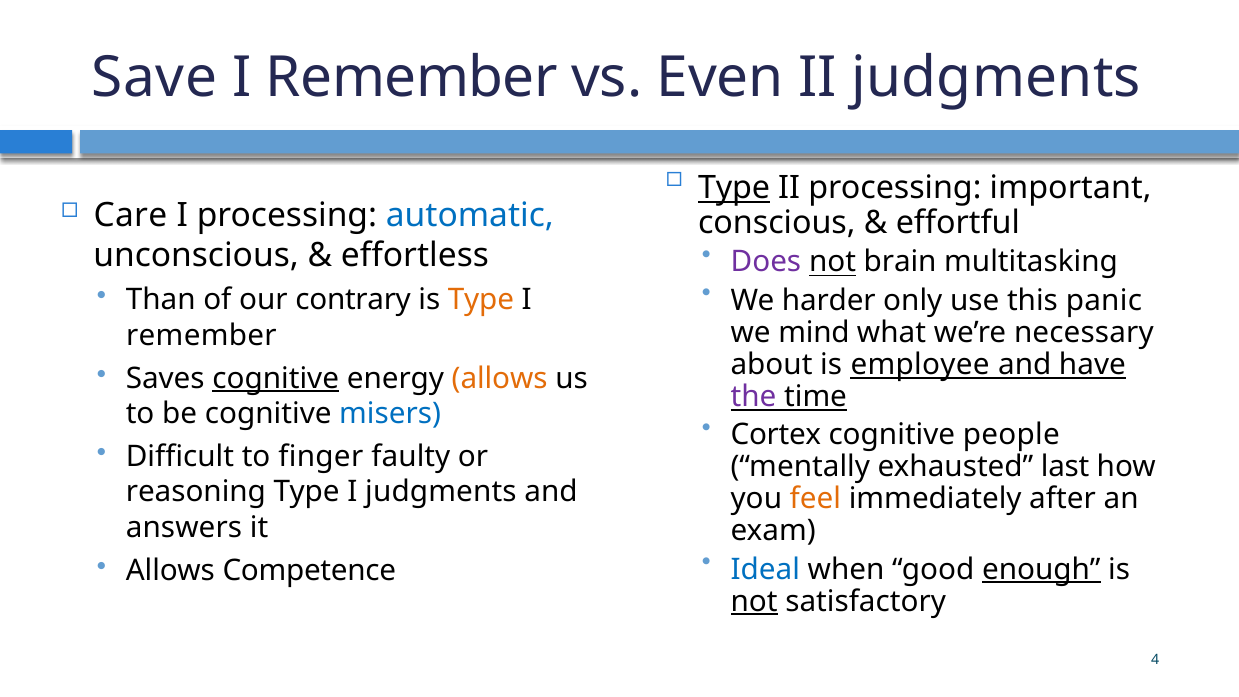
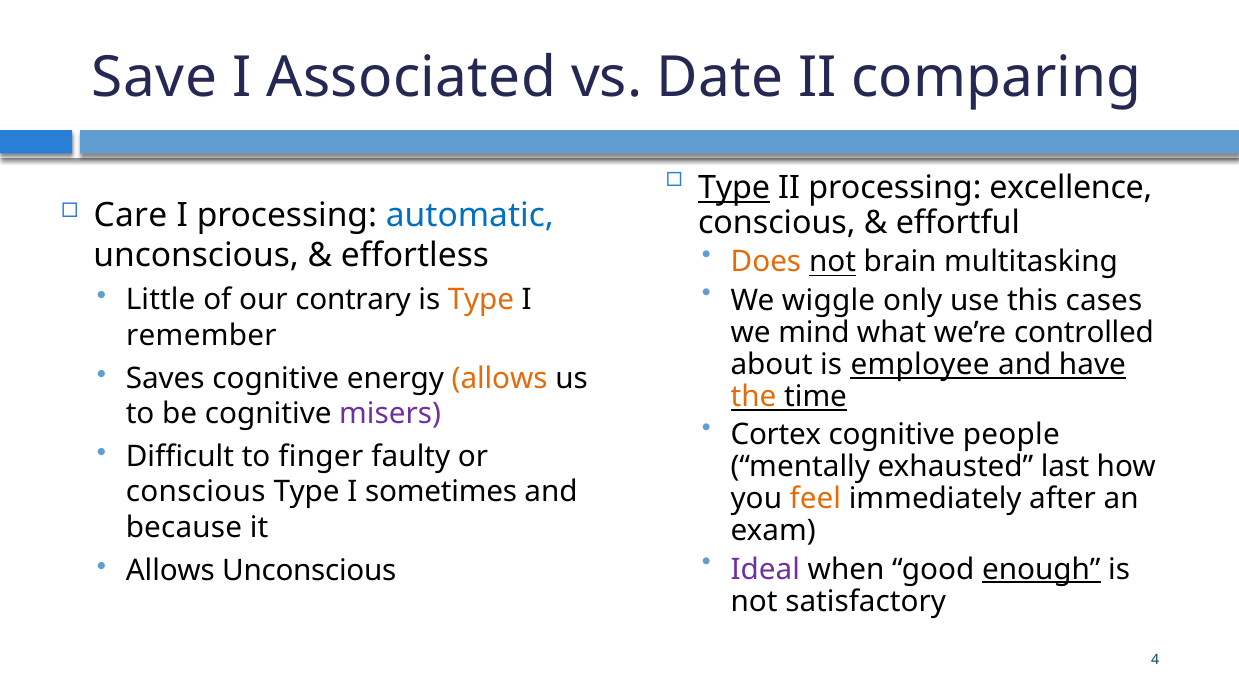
Remember at (412, 78): Remember -> Associated
Even: Even -> Date
II judgments: judgments -> comparing
important: important -> excellence
Does colour: purple -> orange
harder: harder -> wiggle
panic: panic -> cases
Than: Than -> Little
necessary: necessary -> controlled
cognitive at (276, 378) underline: present -> none
the colour: purple -> orange
misers colour: blue -> purple
reasoning at (196, 492): reasoning -> conscious
I judgments: judgments -> sometimes
answers: answers -> because
Ideal colour: blue -> purple
Allows Competence: Competence -> Unconscious
not at (754, 602) underline: present -> none
